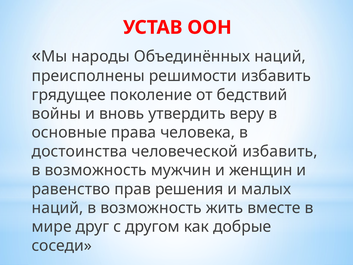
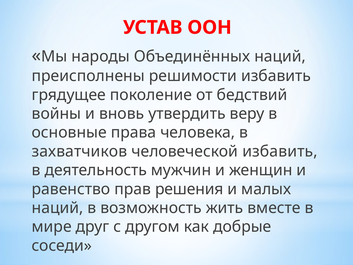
достоинства: достоинства -> захватчиков
возможность at (96, 170): возможность -> деятельность
